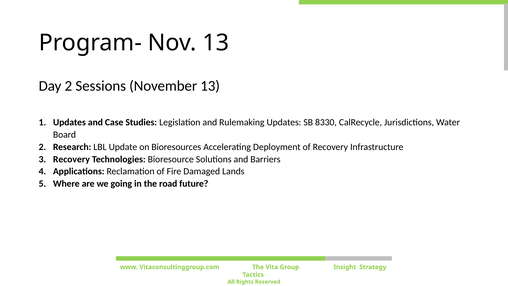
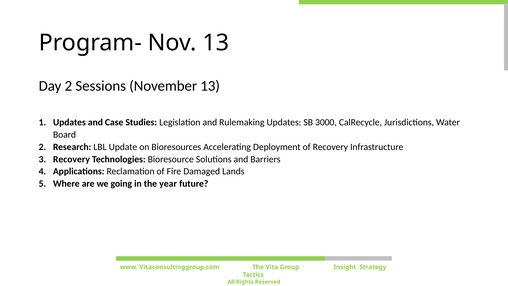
8330: 8330 -> 3000
road: road -> year
